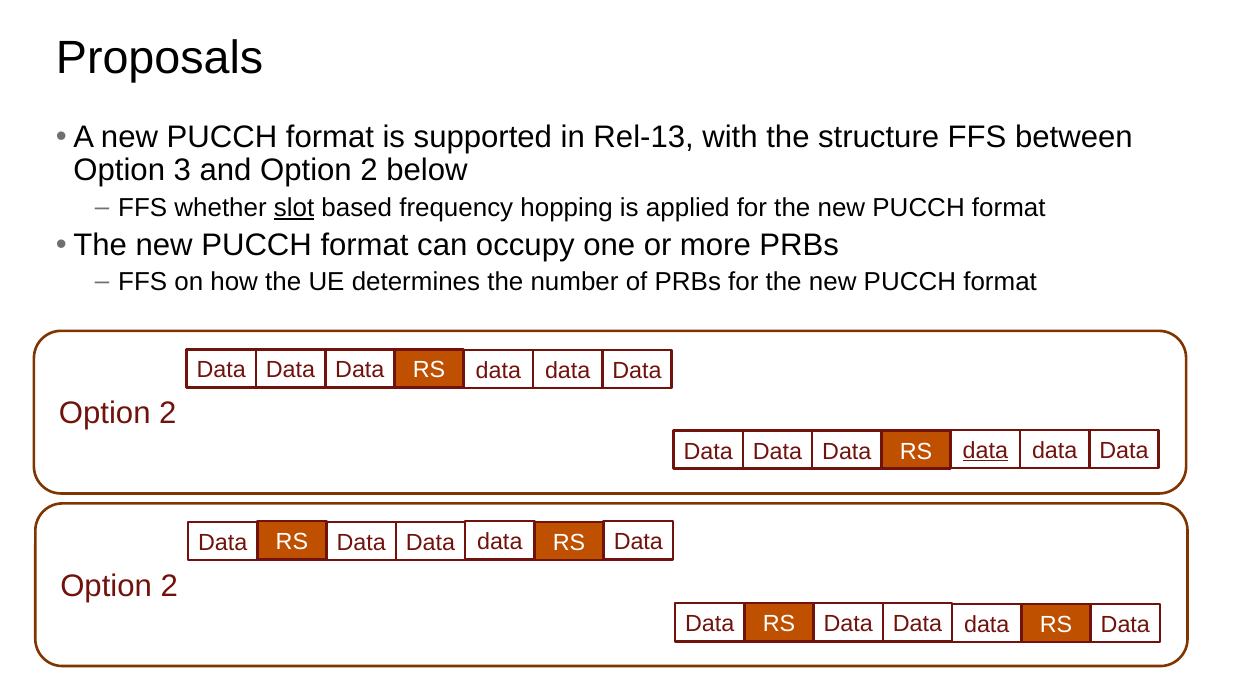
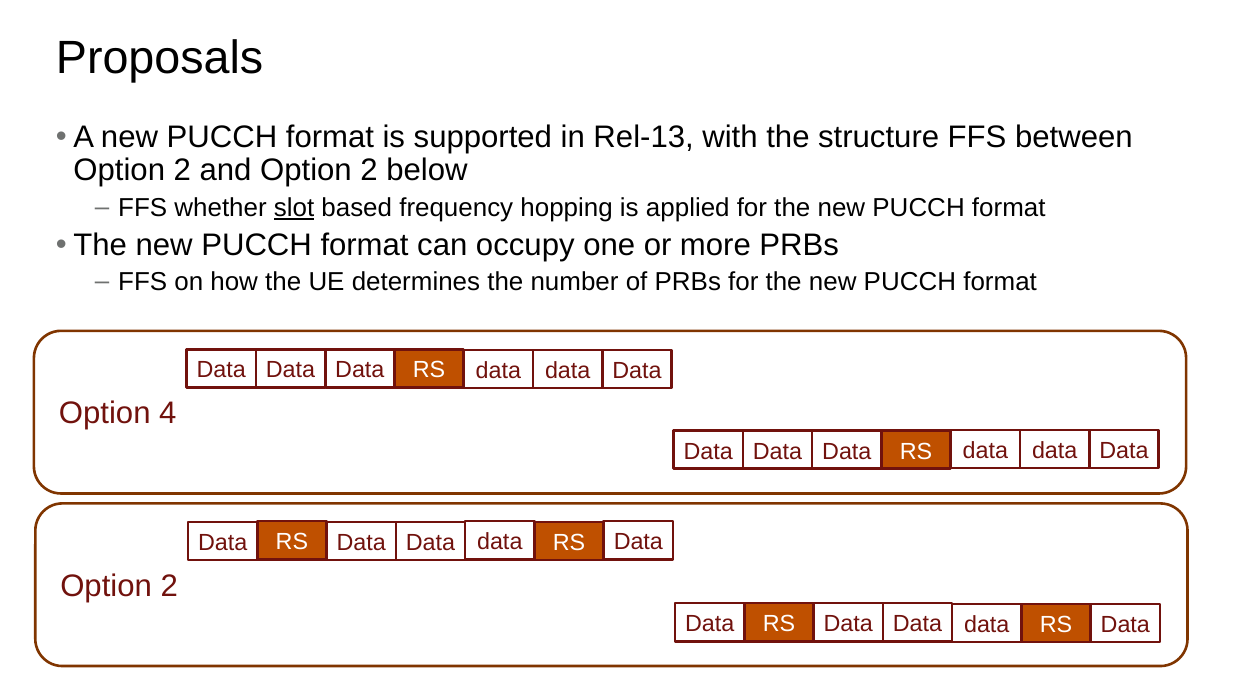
3 at (182, 171): 3 -> 2
2 at (168, 414): 2 -> 4
data at (985, 451) underline: present -> none
